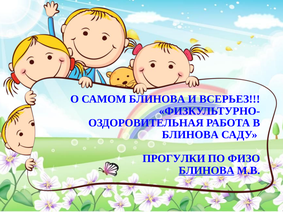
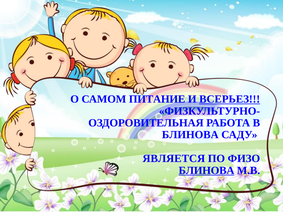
САМОМ БЛИНОВА: БЛИНОВА -> ПИТАНИЕ
ВСЕРЬЕЗ underline: none -> present
ПРОГУЛКИ: ПРОГУЛКИ -> ЯВЛЯЕТСЯ
